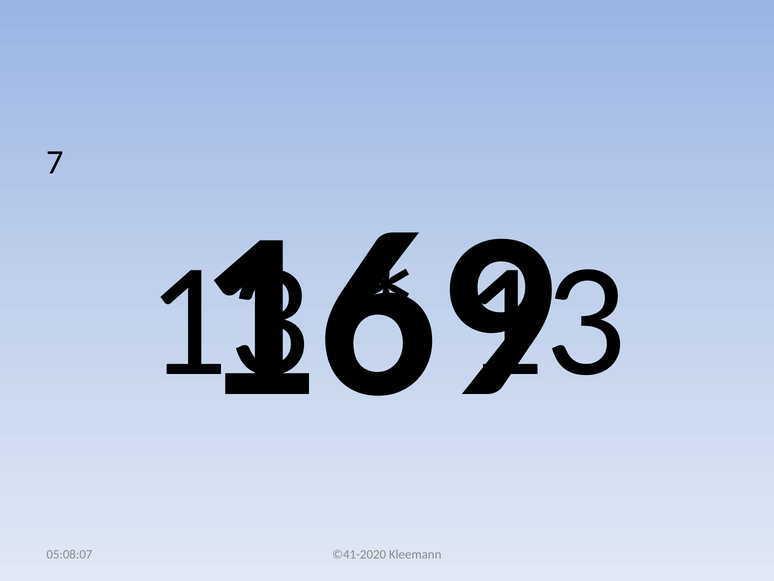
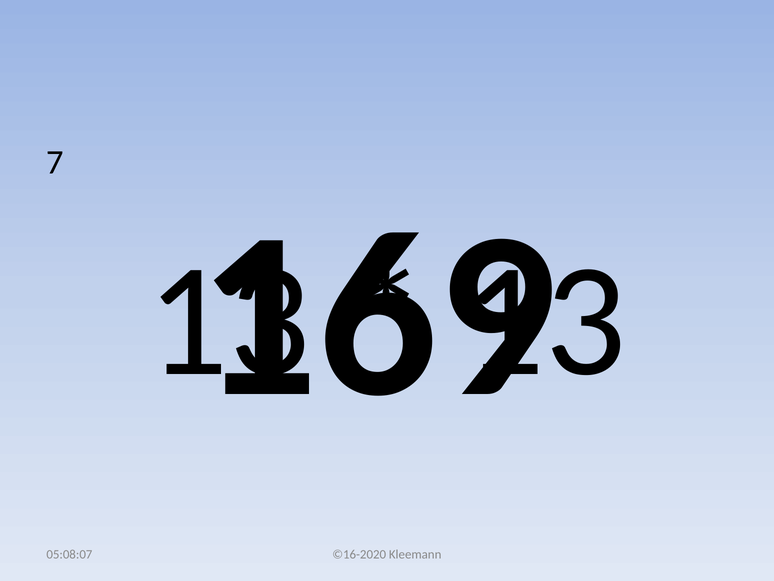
©41-2020: ©41-2020 -> ©16-2020
